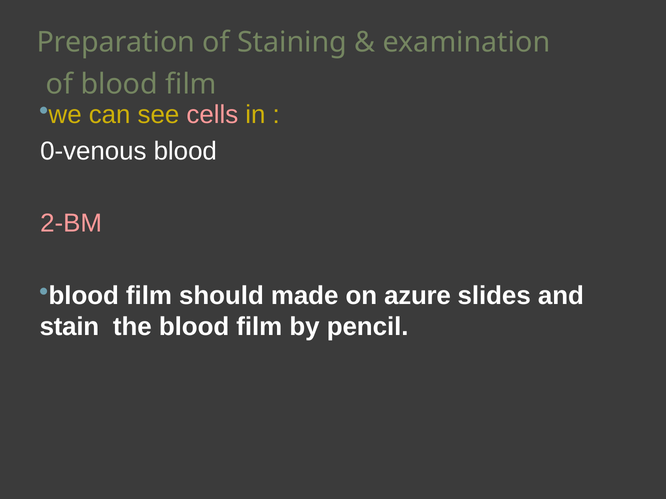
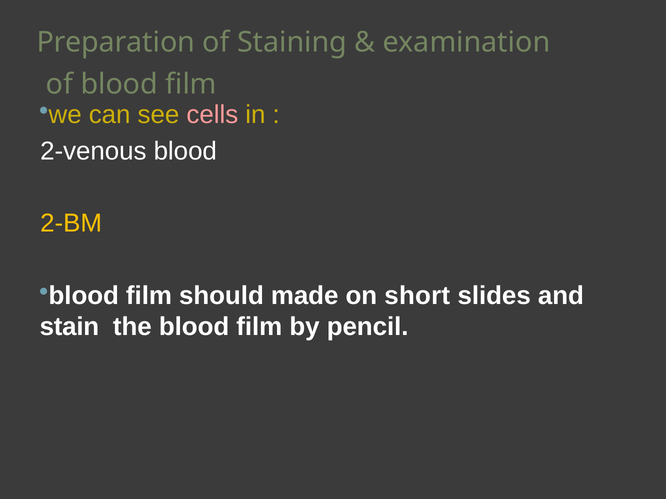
0-venous: 0-venous -> 2-venous
2-BM colour: pink -> yellow
azure: azure -> short
